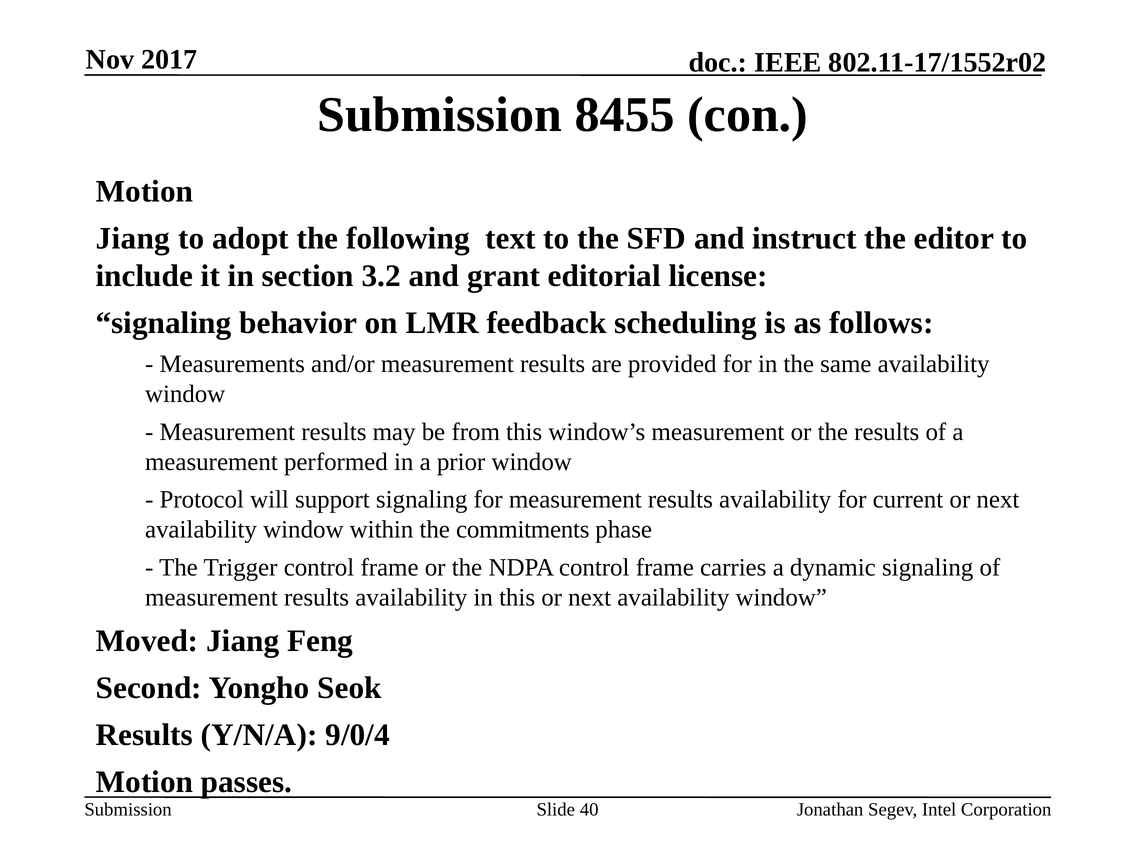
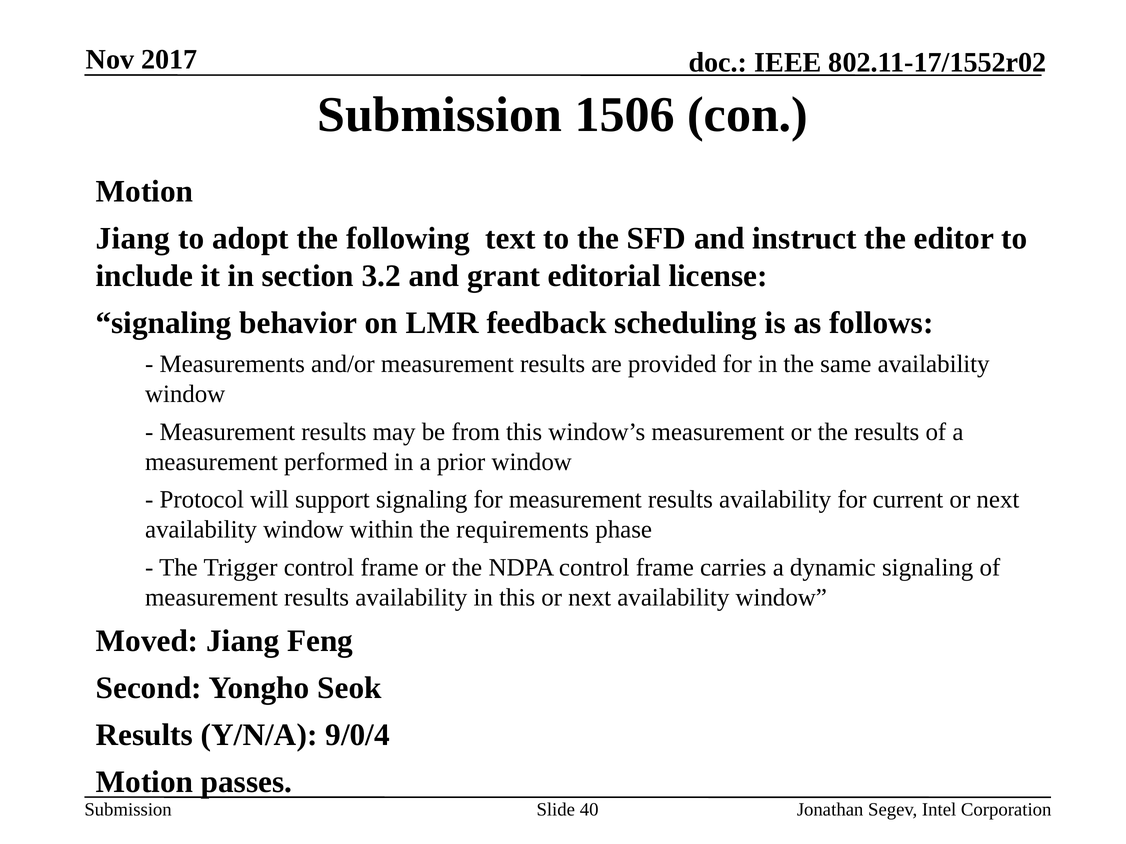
8455: 8455 -> 1506
commitments: commitments -> requirements
